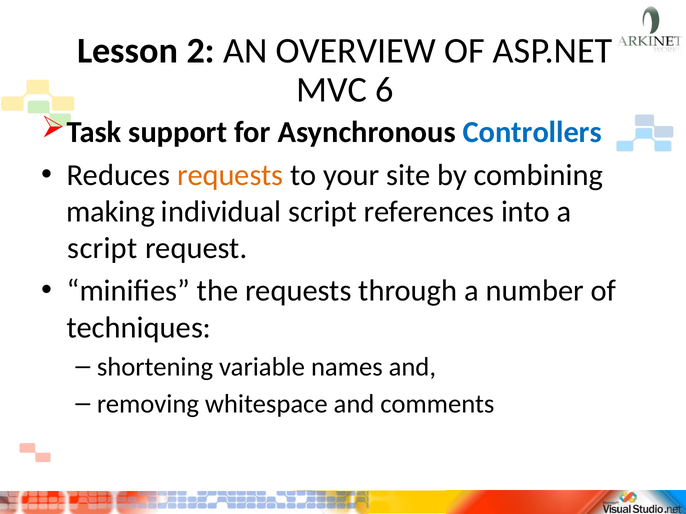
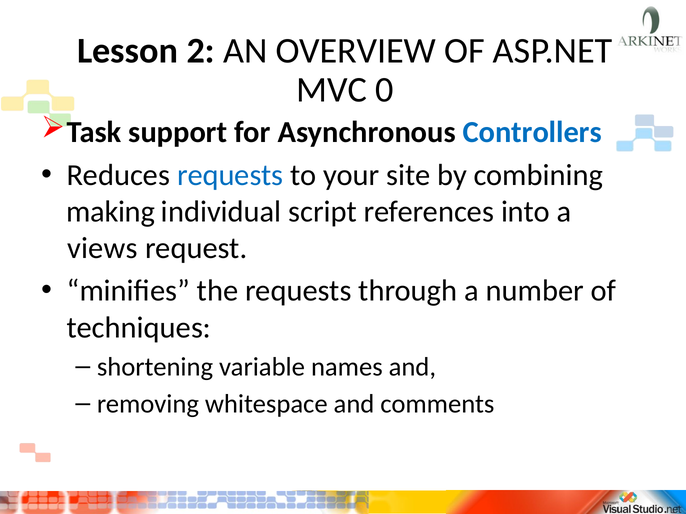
6: 6 -> 0
requests at (230, 175) colour: orange -> blue
script at (102, 248): script -> views
